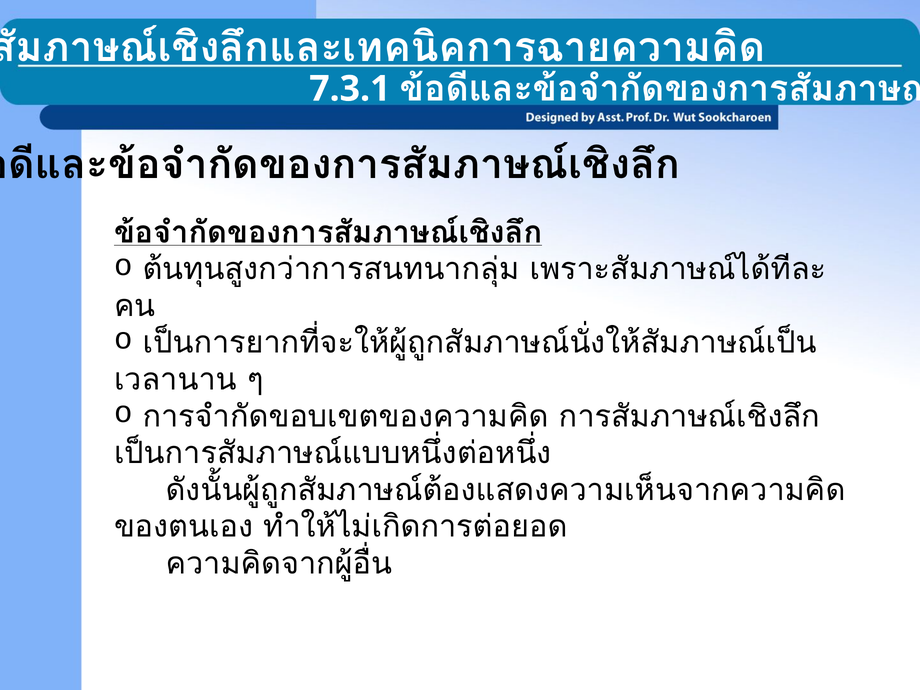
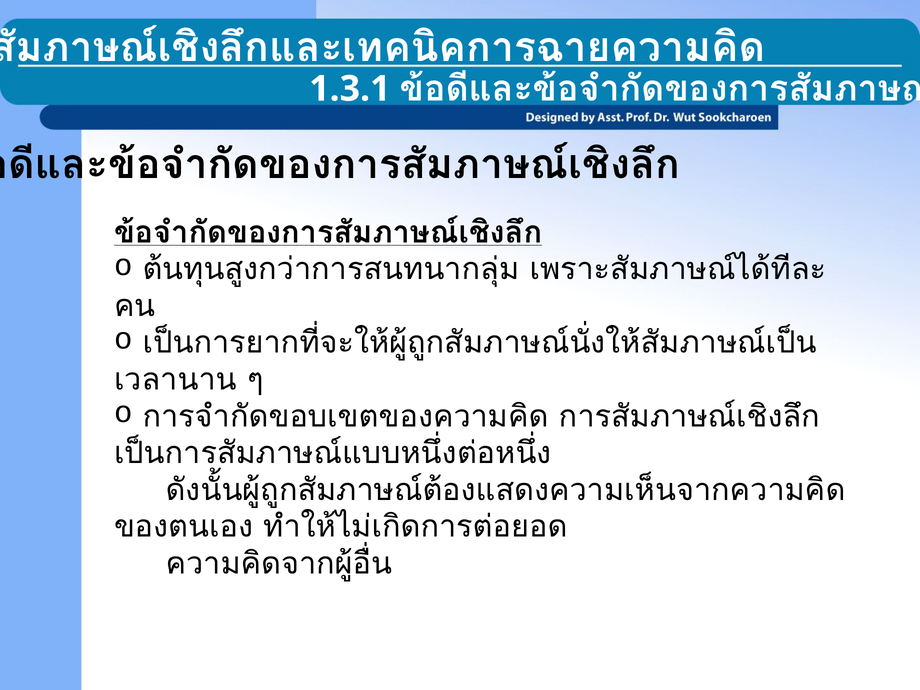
7.3.1: 7.3.1 -> 1.3.1
